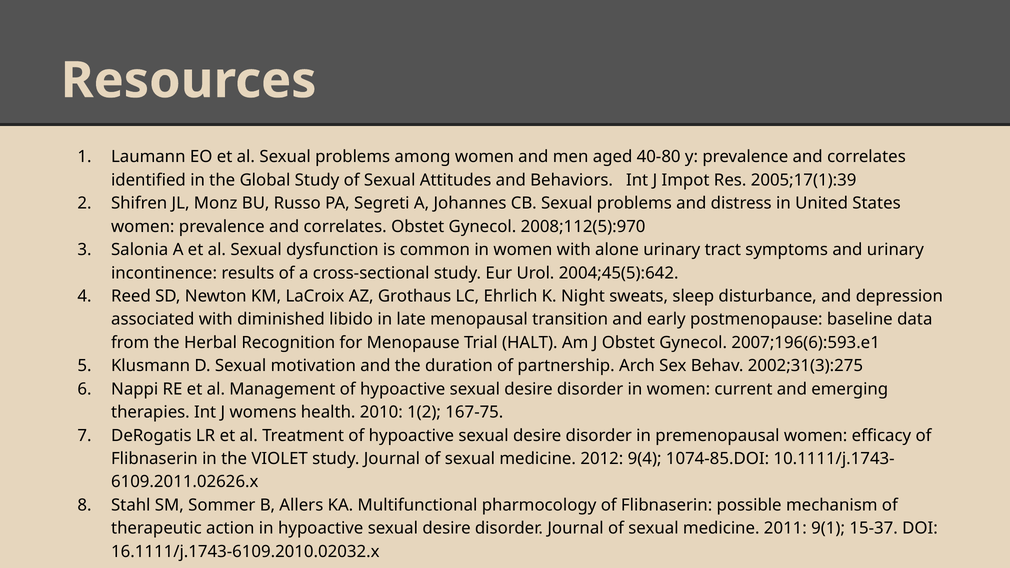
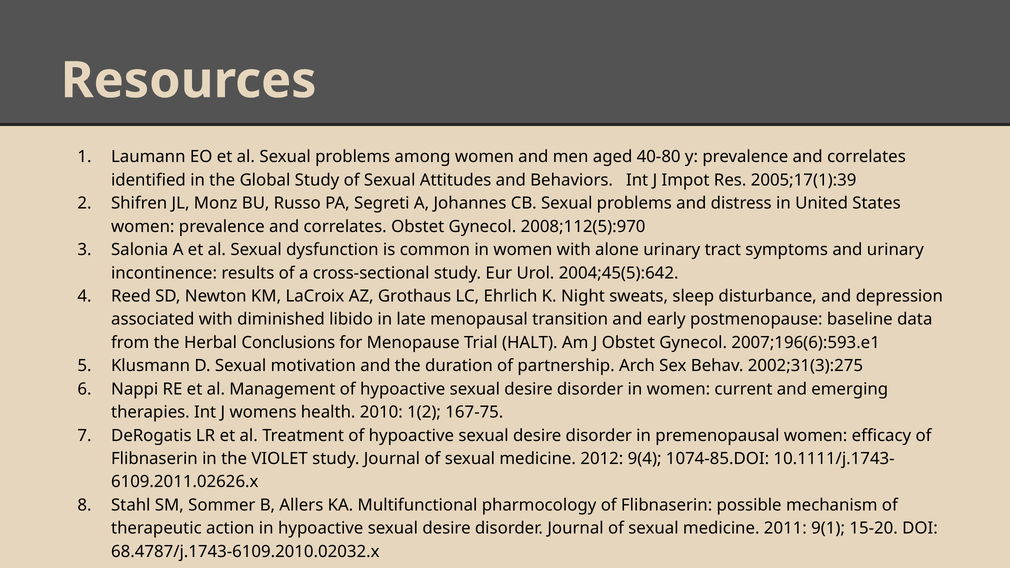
Recognition: Recognition -> Conclusions
15-37: 15-37 -> 15-20
16.1111/j.1743-6109.2010.02032.x: 16.1111/j.1743-6109.2010.02032.x -> 68.4787/j.1743-6109.2010.02032.x
